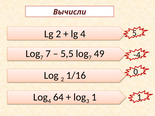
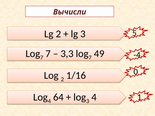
lg 4: 4 -> 3
5,5: 5,5 -> 3,3
1 at (94, 97): 1 -> 4
